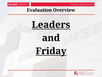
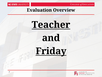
Leaders: Leaders -> Teacher
